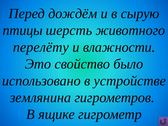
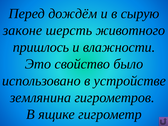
птицы: птицы -> законе
перелёту: перелёту -> пришлось
